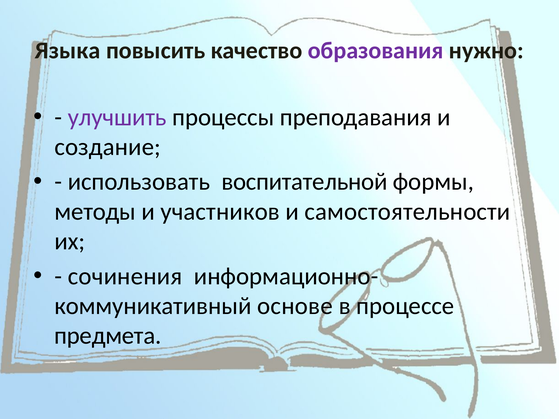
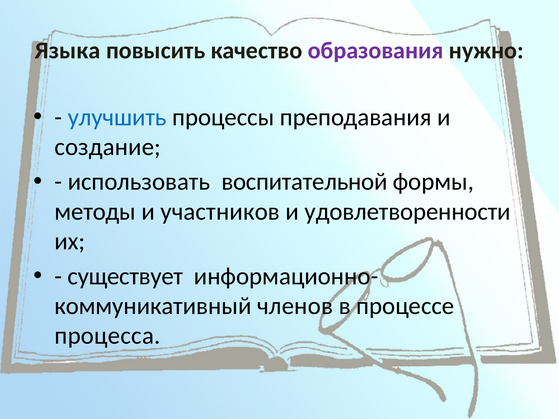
улучшить colour: purple -> blue
самостоятельности: самостоятельности -> удовлетворенности
сочинения: сочинения -> существует
основе: основе -> членов
предмета: предмета -> процесса
